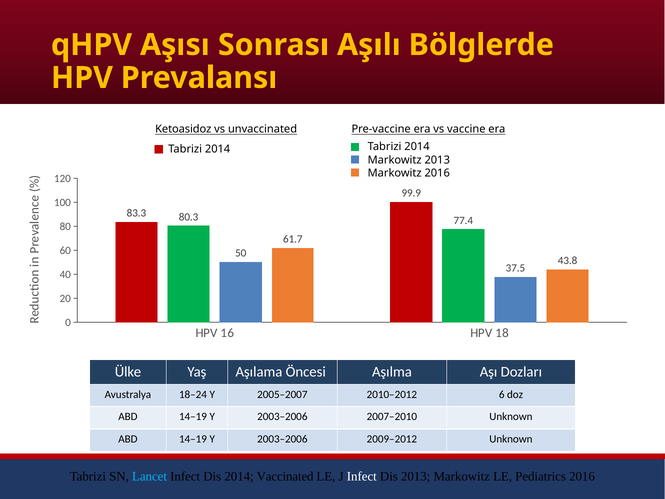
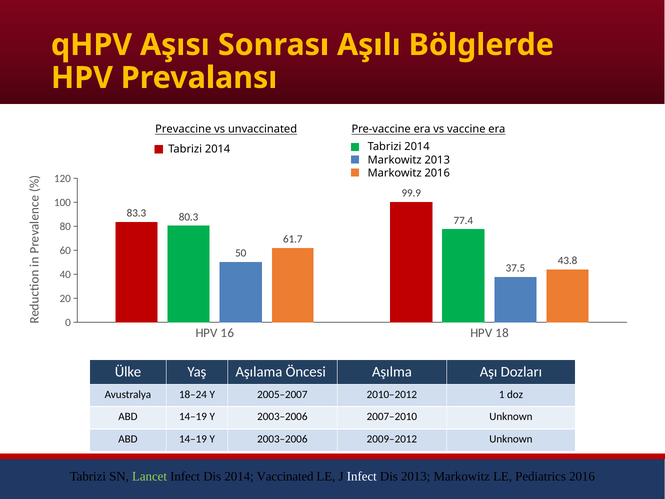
Ketoasidoz: Ketoasidoz -> Prevaccine
6: 6 -> 1
Lancet colour: light blue -> light green
